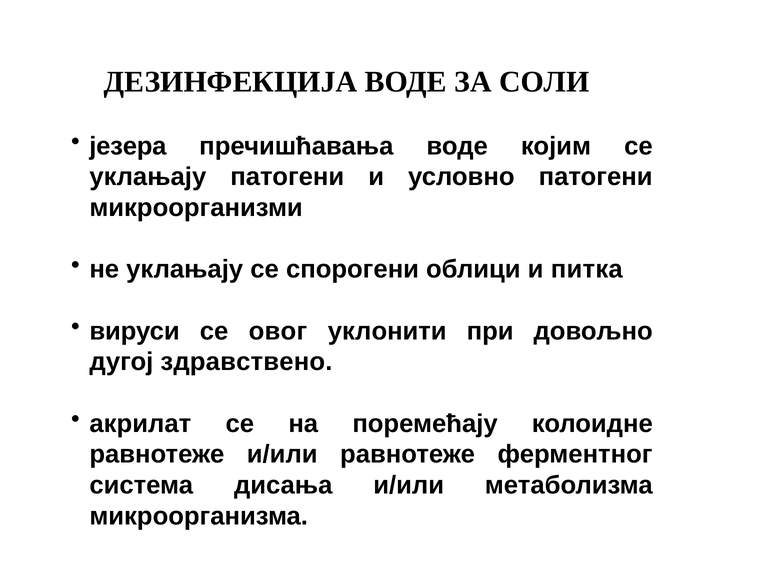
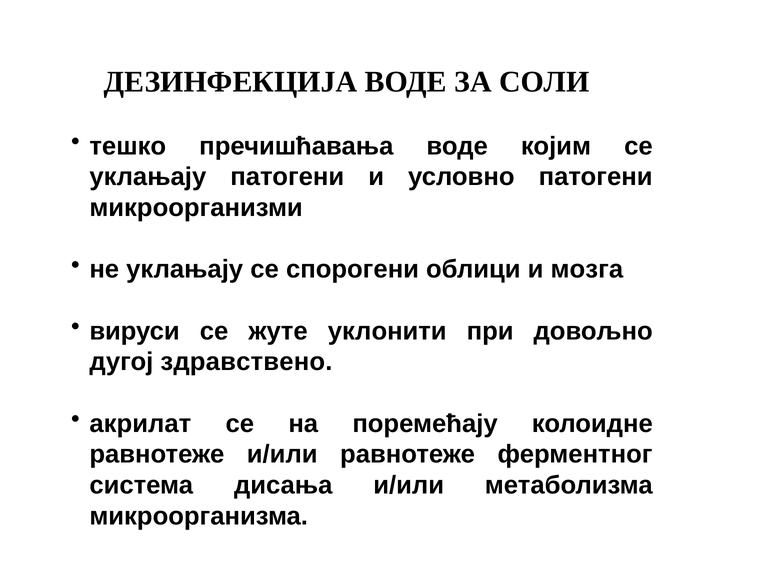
језера: језера -> тешко
питка: питка -> мозга
овог: овог -> жуте
